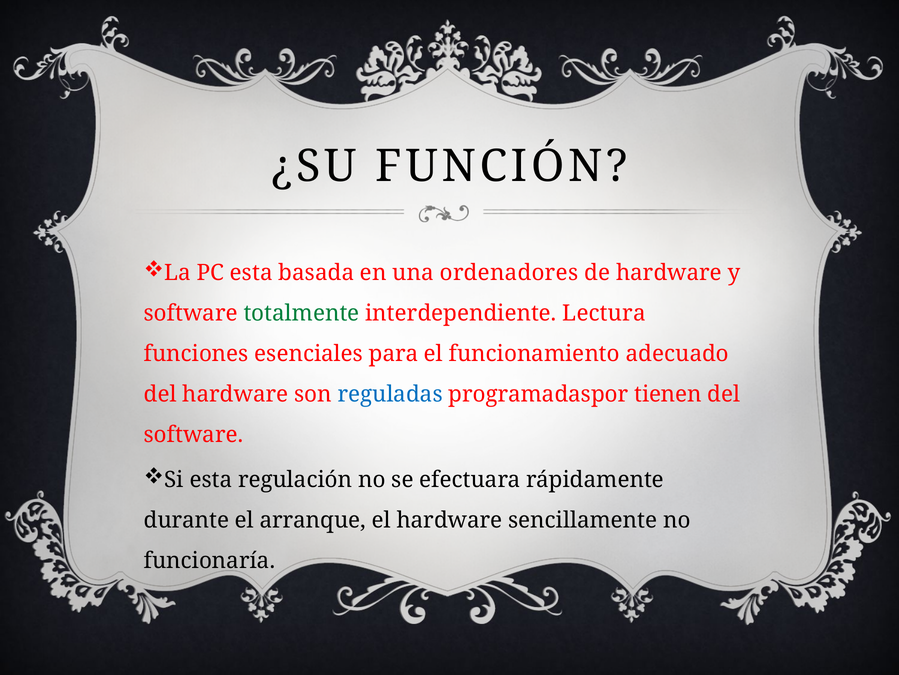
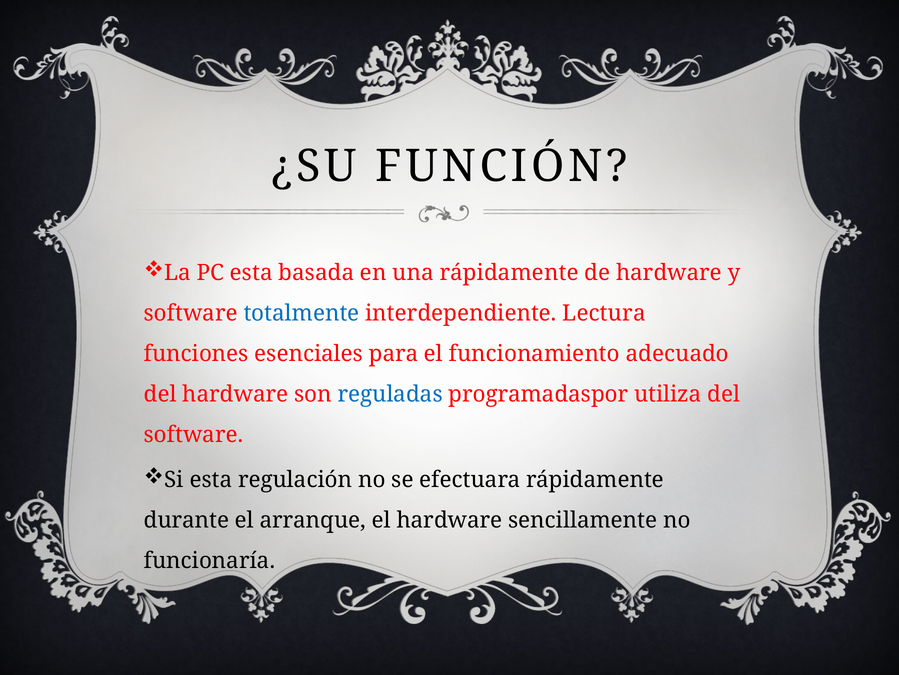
una ordenadores: ordenadores -> rápidamente
totalmente colour: green -> blue
tienen: tienen -> utiliza
